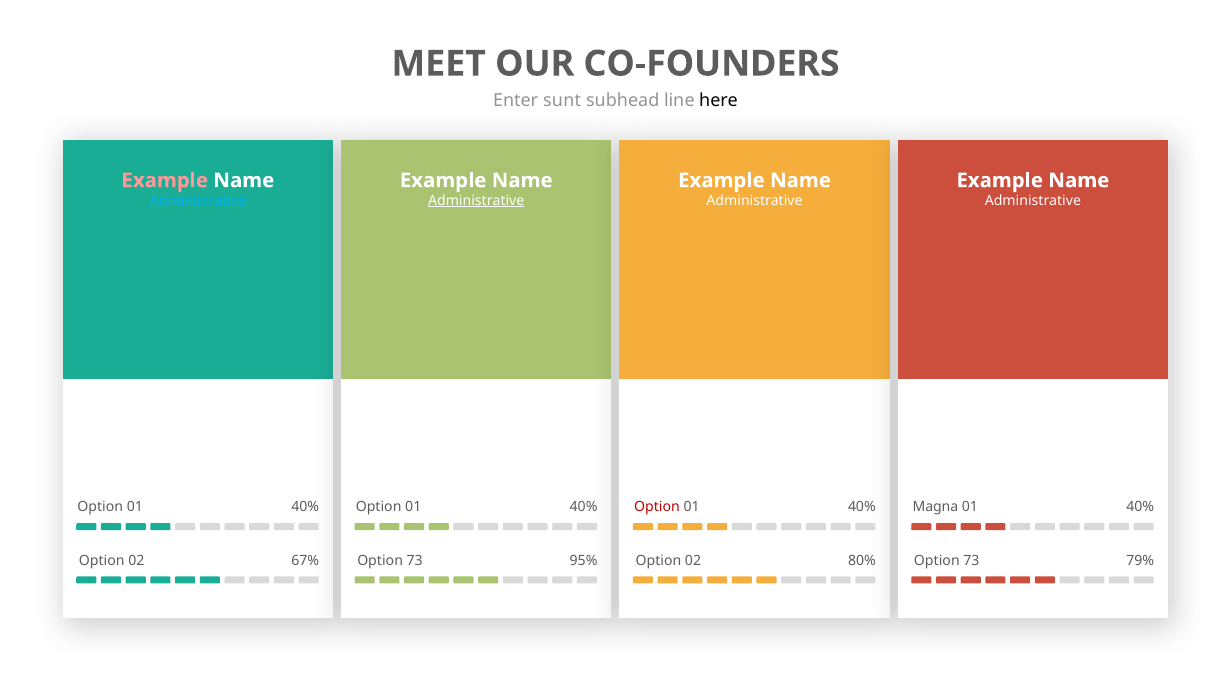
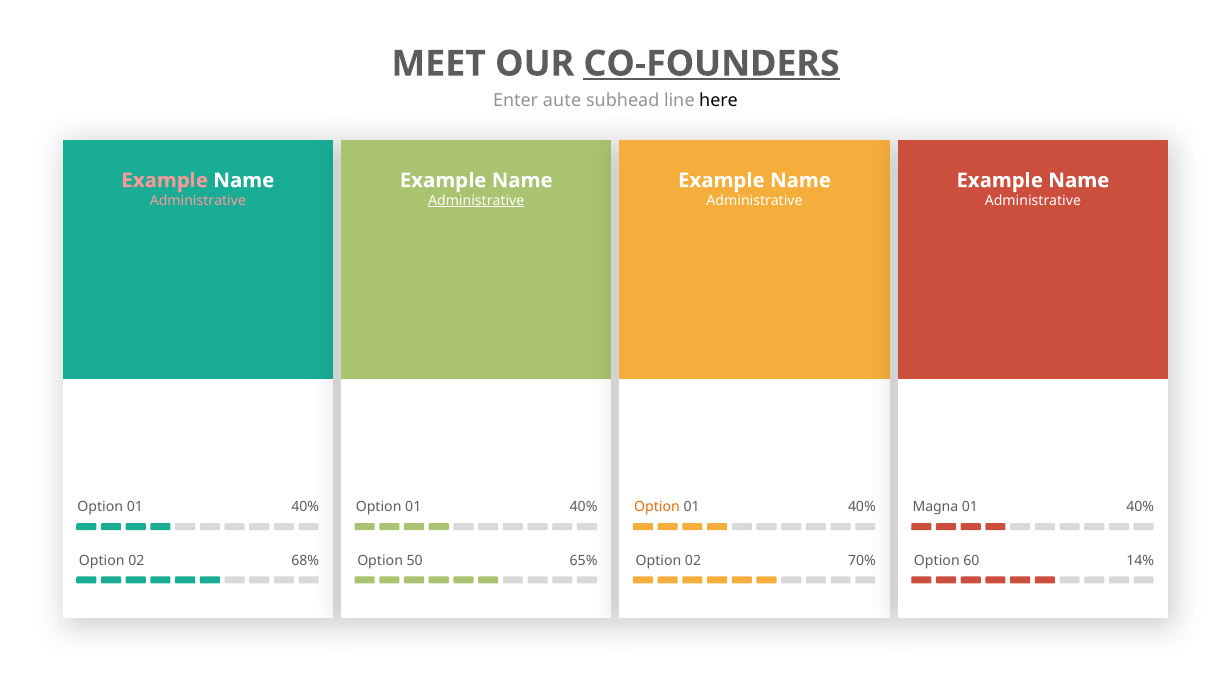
CO-FOUNDERS underline: none -> present
sunt: sunt -> aute
Administrative at (198, 201) colour: light blue -> pink
Option at (657, 507) colour: red -> orange
67%: 67% -> 68%
73 at (415, 560): 73 -> 50
95%: 95% -> 65%
80%: 80% -> 70%
73 at (971, 560): 73 -> 60
79%: 79% -> 14%
